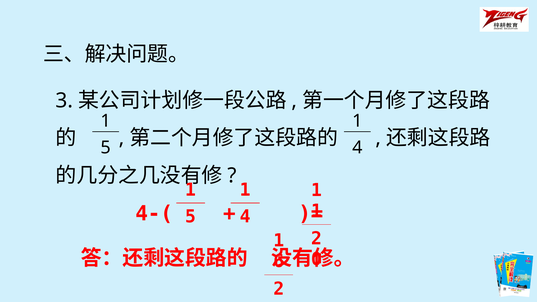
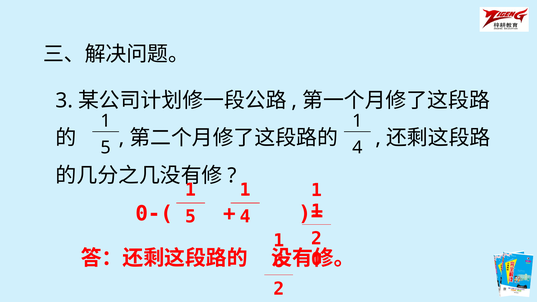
4-(: 4-( -> 0-(
